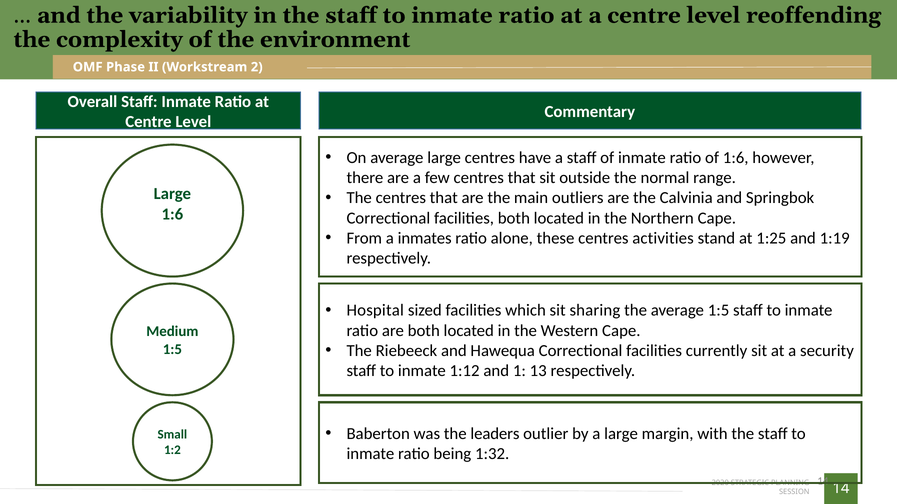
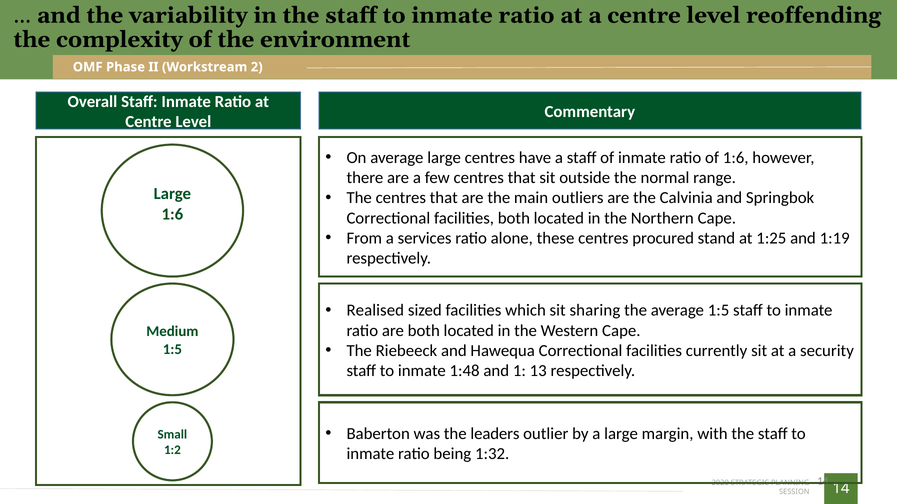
inmates: inmates -> services
activities: activities -> procured
Hospital: Hospital -> Realised
1:12: 1:12 -> 1:48
